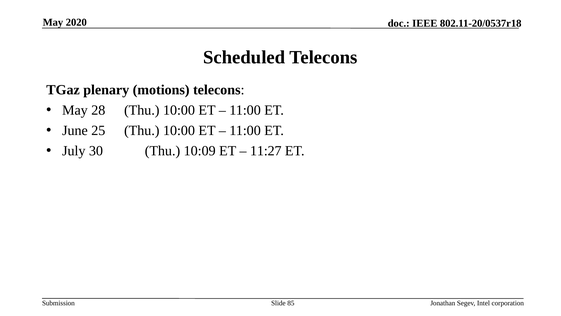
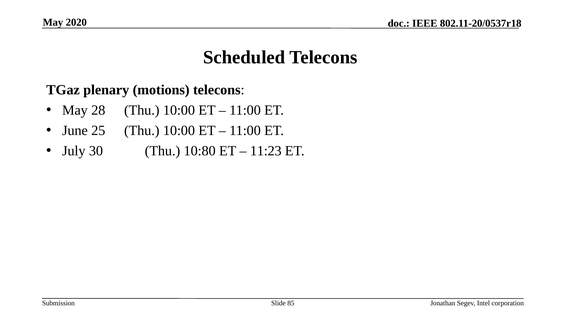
10:09: 10:09 -> 10:80
11:27: 11:27 -> 11:23
